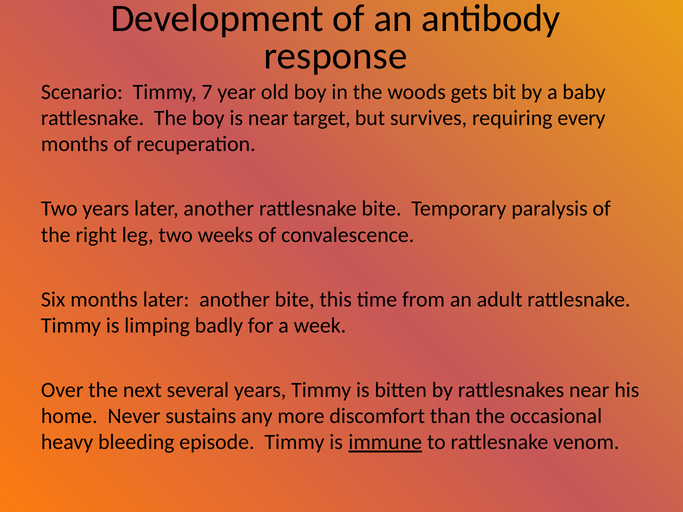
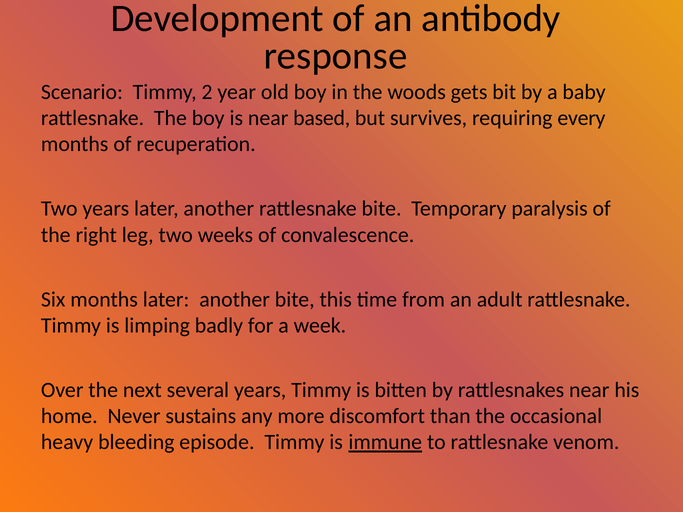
7: 7 -> 2
target: target -> based
